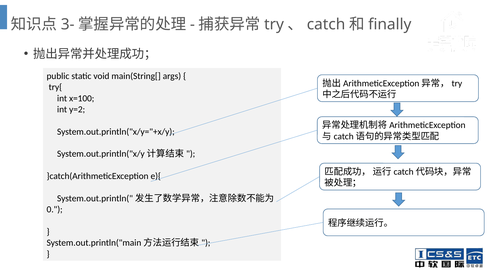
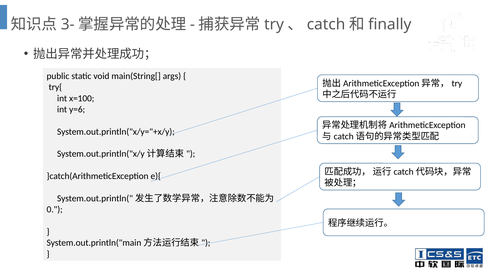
y=2: y=2 -> y=6
